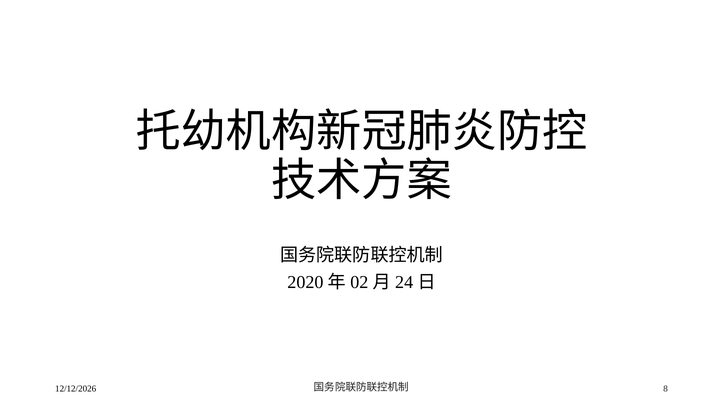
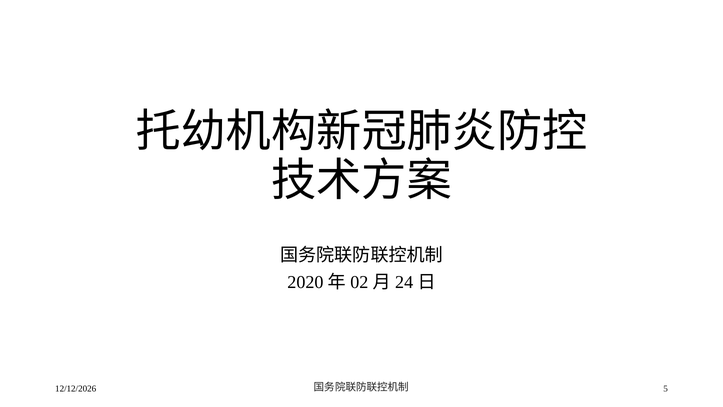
8: 8 -> 5
